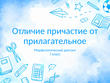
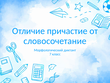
прилагательное: прилагательное -> словосочетание
